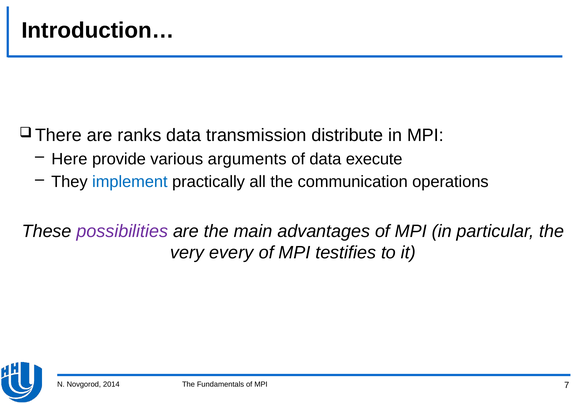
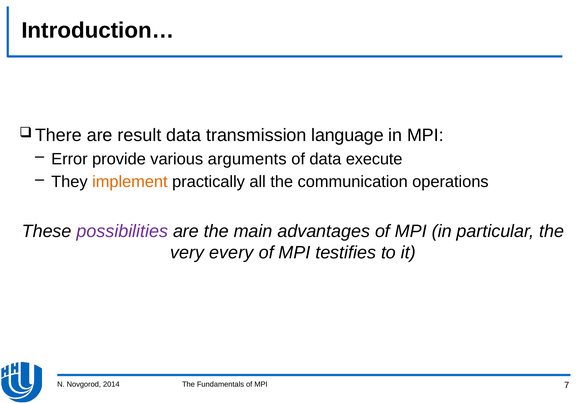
ranks: ranks -> result
distribute: distribute -> language
Here: Here -> Error
implement colour: blue -> orange
